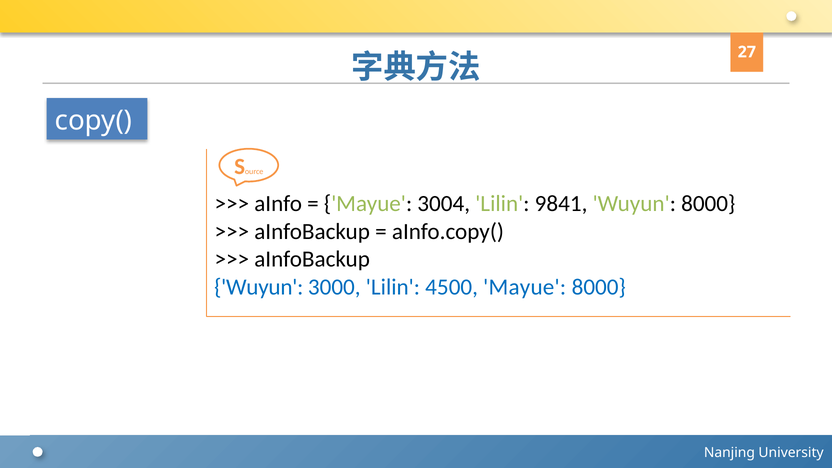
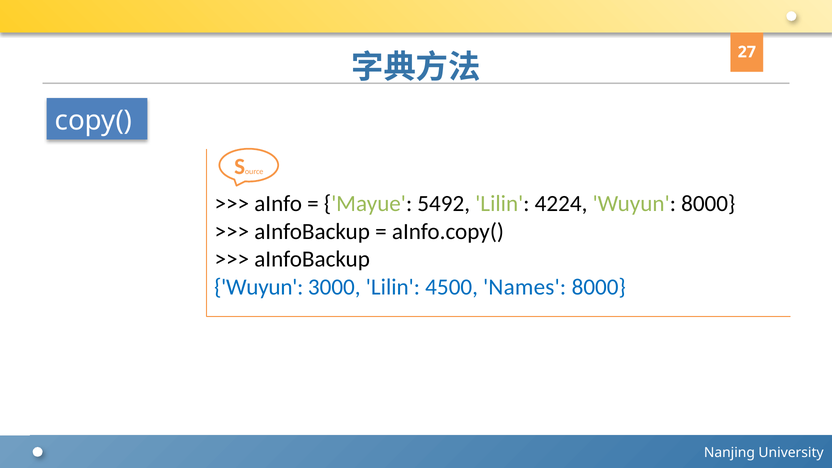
3004: 3004 -> 5492
9841: 9841 -> 4224
4500 Mayue: Mayue -> Names
